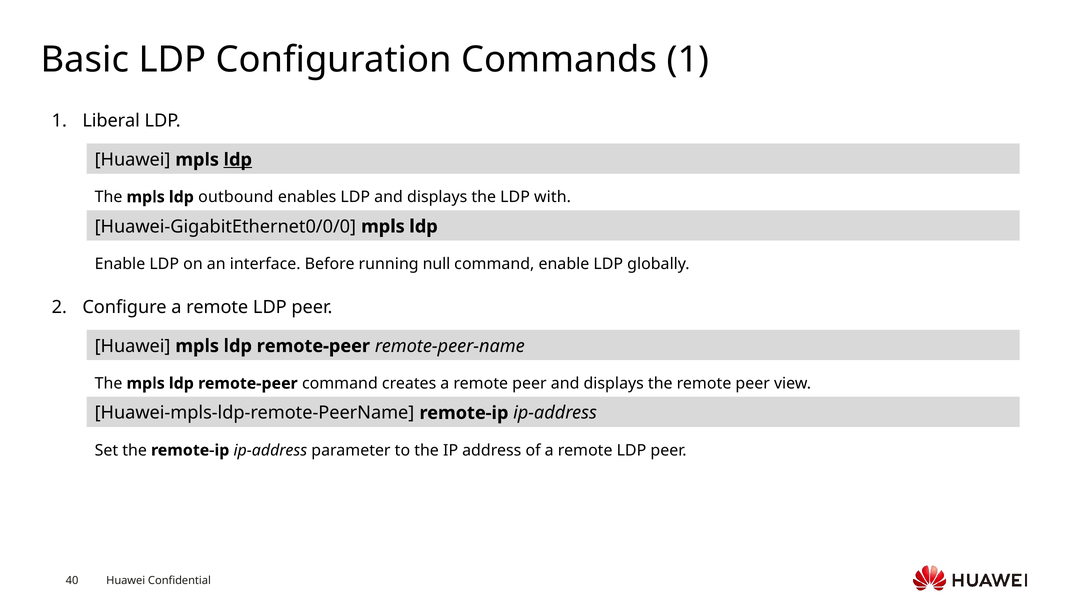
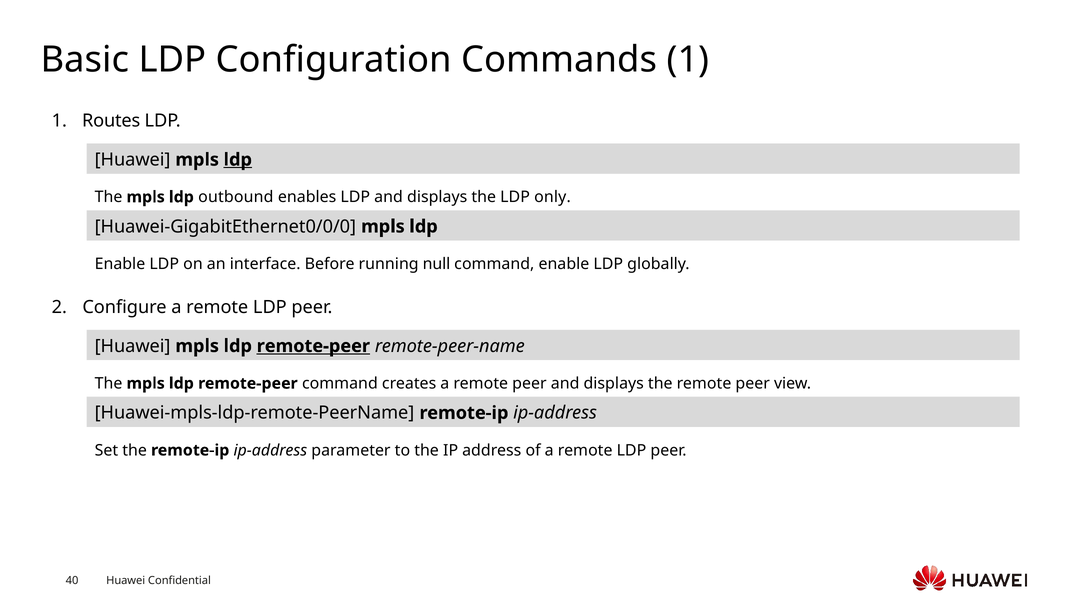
Liberal: Liberal -> Routes
with: with -> only
remote-peer at (313, 346) underline: none -> present
